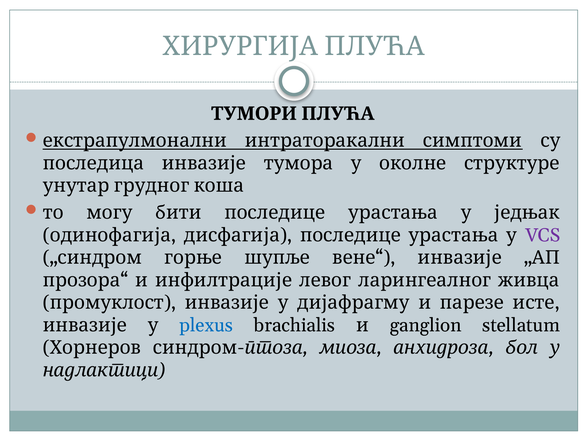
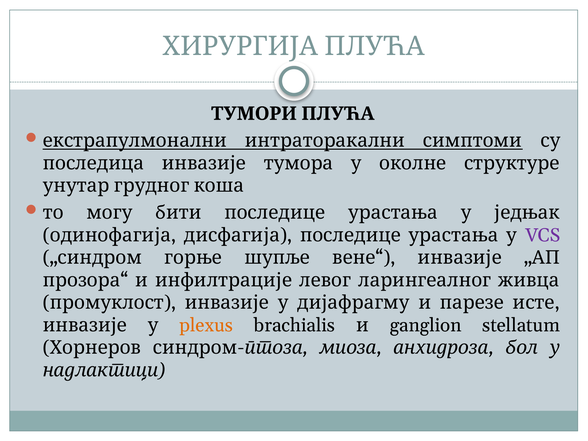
plexus colour: blue -> orange
